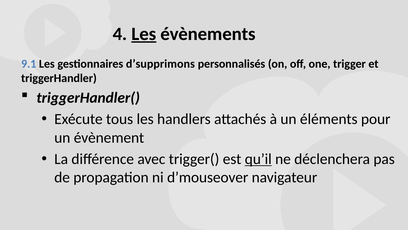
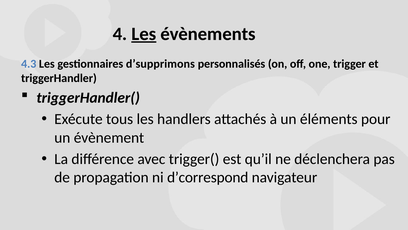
9.1: 9.1 -> 4.3
qu’il underline: present -> none
d’mouseover: d’mouseover -> d’correspond
